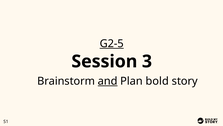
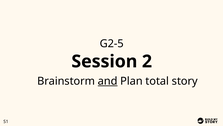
G2-5 underline: present -> none
3: 3 -> 2
bold: bold -> total
